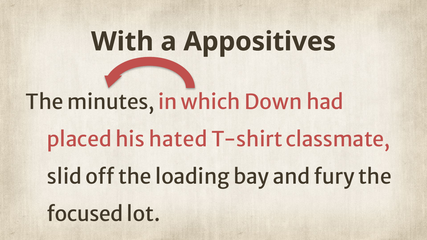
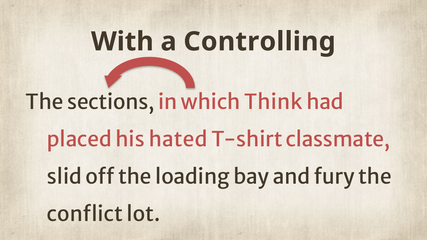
Appositives: Appositives -> Controlling
minutes: minutes -> sections
Down: Down -> Think
focused: focused -> conflict
